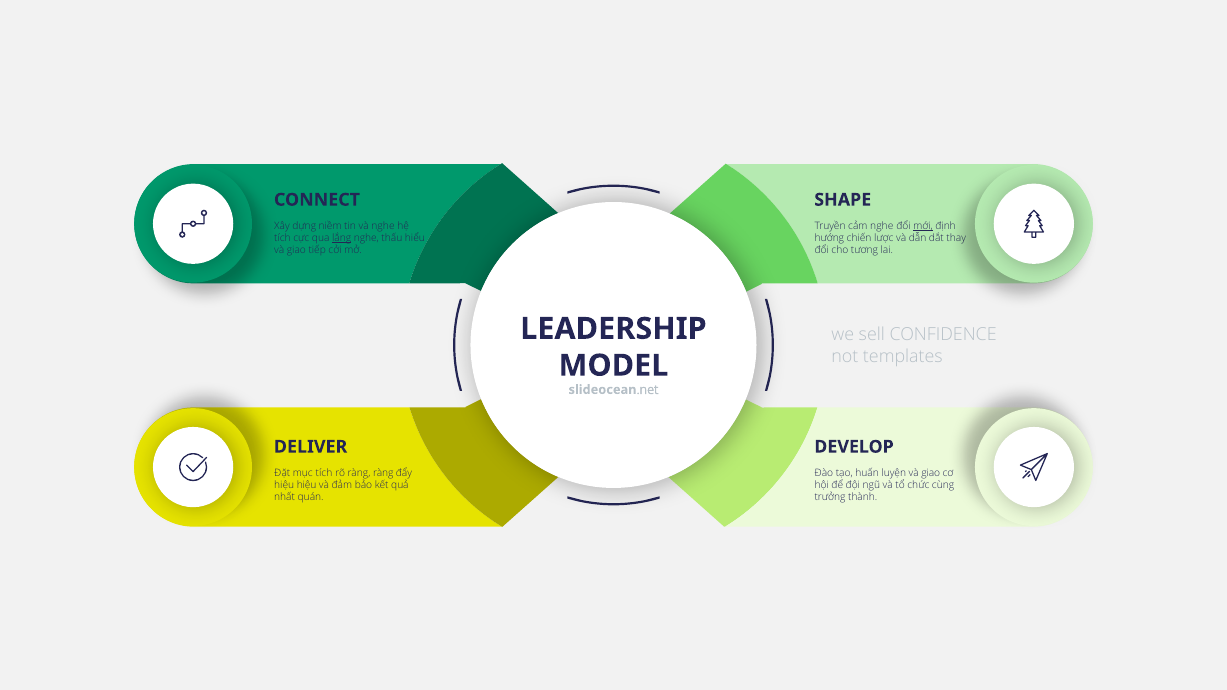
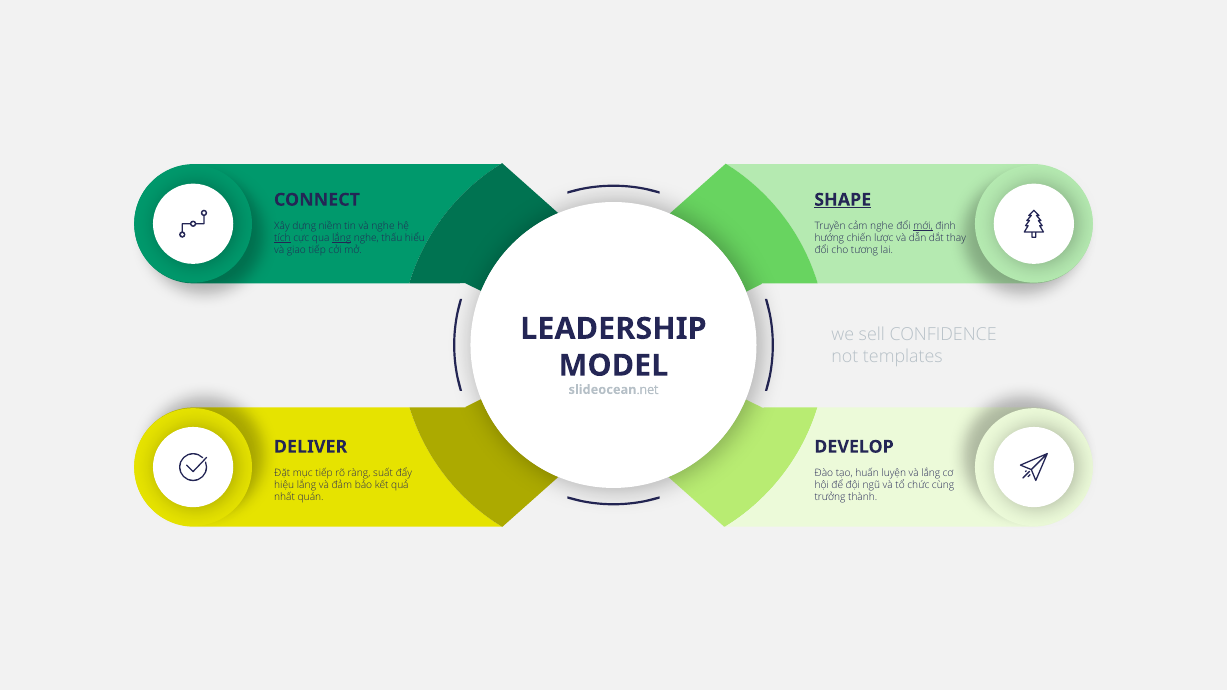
SHAPE underline: none -> present
tích at (282, 238) underline: none -> present
mục tích: tích -> tiếp
ràng ràng: ràng -> suất
luyện và giao: giao -> lắng
hiệu at (307, 485): hiệu -> lắng
